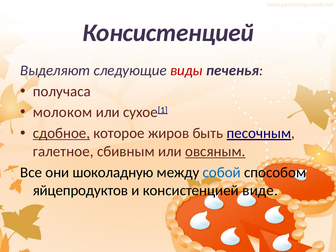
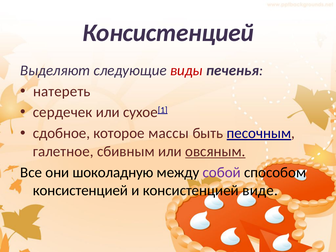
получаса: получаса -> натереть
молоком: молоком -> сердечек
сдобное underline: present -> none
жиров: жиров -> массы
собой colour: blue -> purple
яйцепродуктов at (80, 190): яйцепродуктов -> консистенцией
